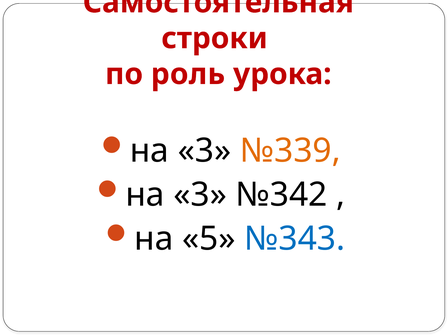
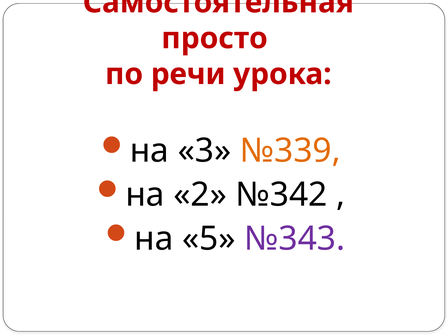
строки: строки -> просто
роль: роль -> речи
3 at (200, 195): 3 -> 2
№343 colour: blue -> purple
